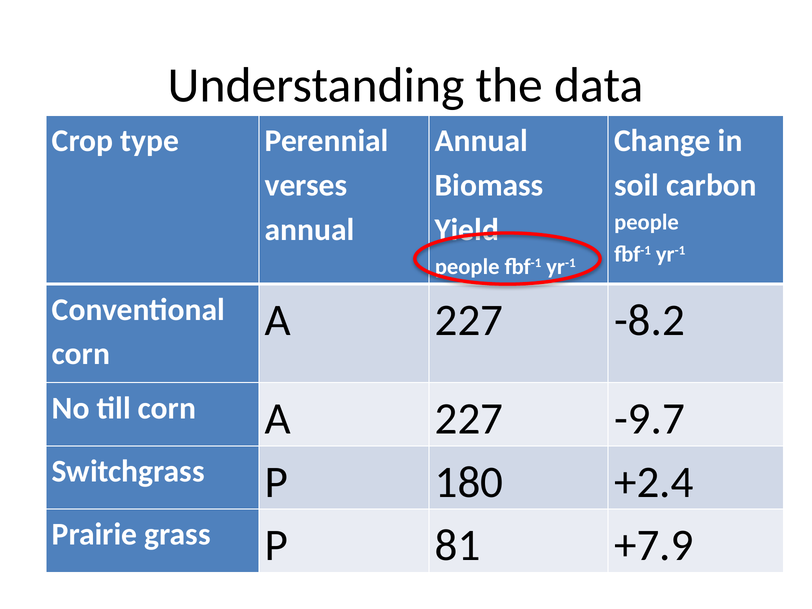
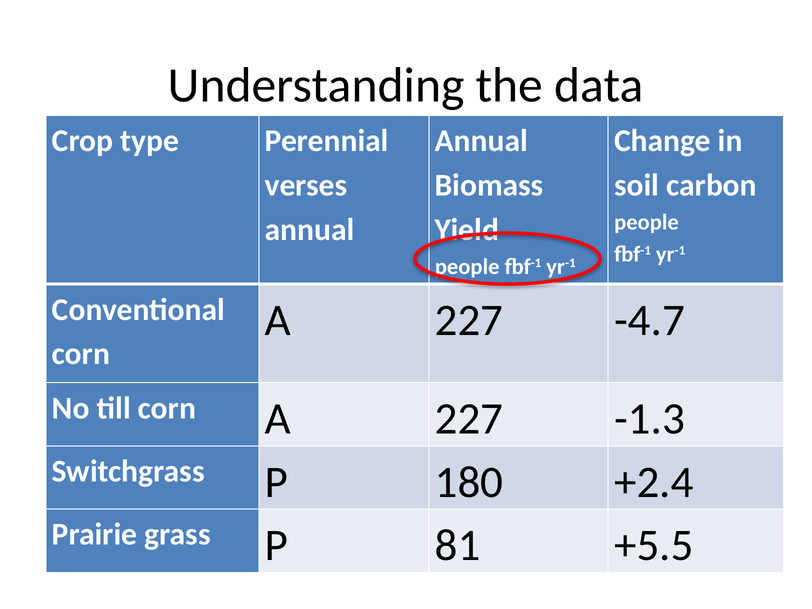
-8.2: -8.2 -> -4.7
-9.7: -9.7 -> -1.3
+7.9: +7.9 -> +5.5
